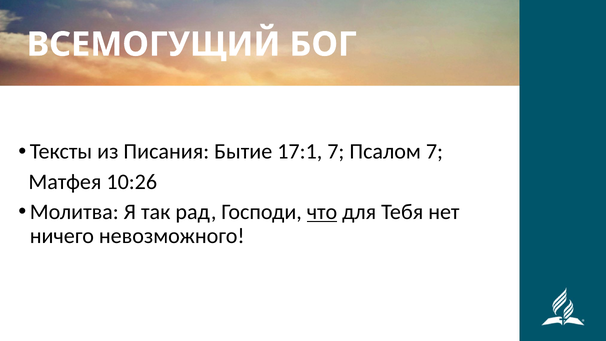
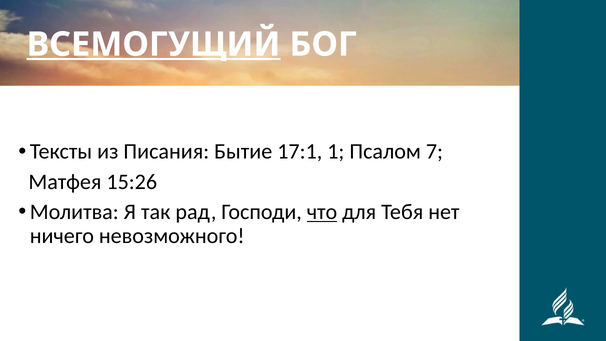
ВСЕМОГУЩИЙ underline: none -> present
17:1 7: 7 -> 1
10:26: 10:26 -> 15:26
